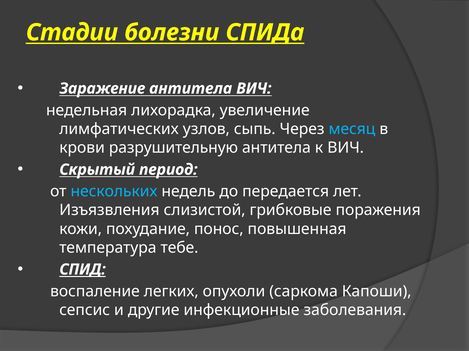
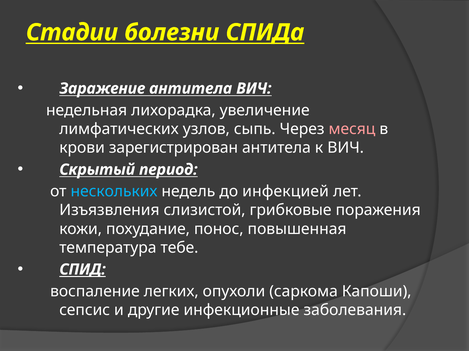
месяц colour: light blue -> pink
разрушительную: разрушительную -> зарегистрирован
передается: передается -> инфекцией
